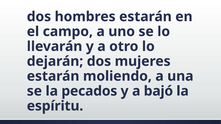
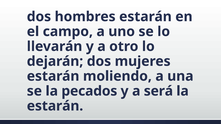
bajó: bajó -> será
espíritu at (55, 106): espíritu -> estarán
